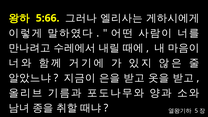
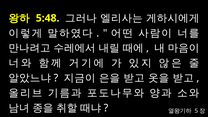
5:66: 5:66 -> 5:48
